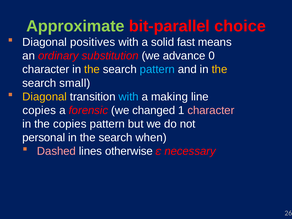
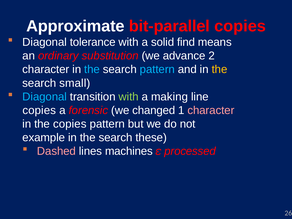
Approximate colour: light green -> white
bit-parallel choice: choice -> copies
positives: positives -> tolerance
fast: fast -> find
0: 0 -> 2
the at (92, 69) colour: yellow -> light blue
Diagonal at (45, 97) colour: yellow -> light blue
with at (129, 97) colour: light blue -> light green
personal: personal -> example
when: when -> these
otherwise: otherwise -> machines
necessary: necessary -> processed
